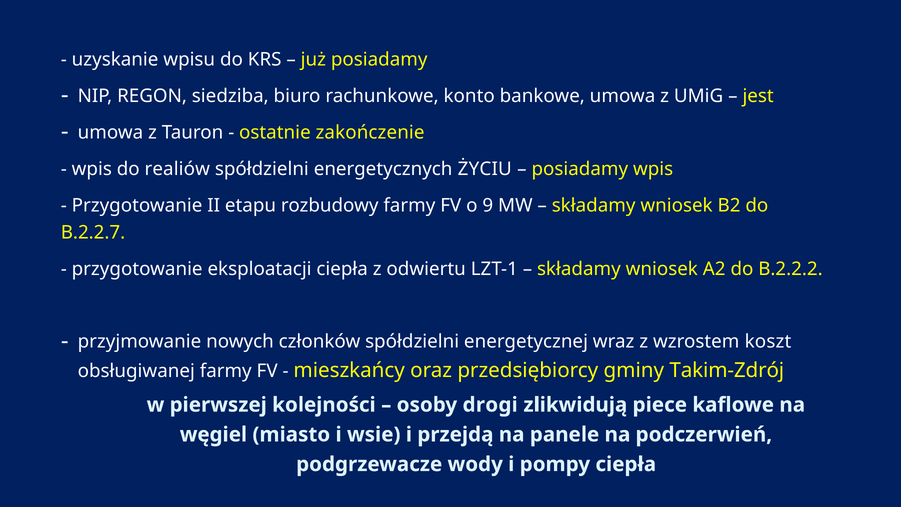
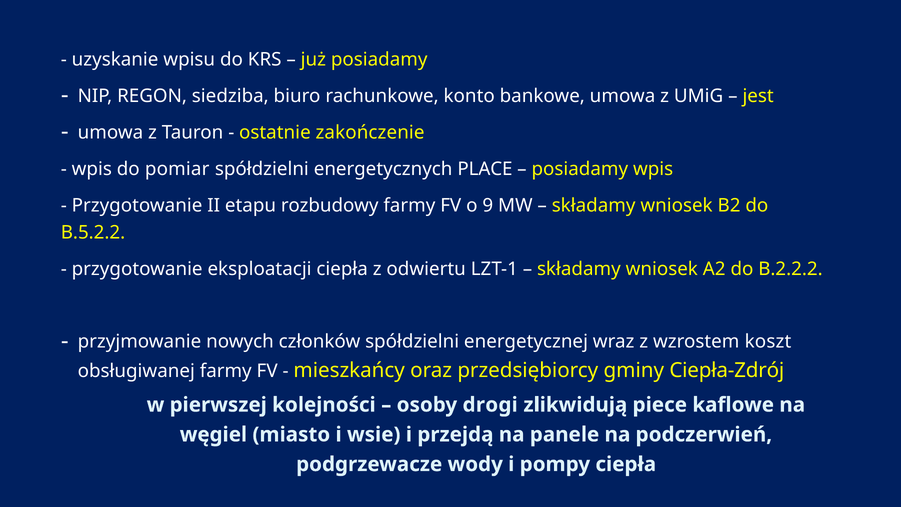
realiów: realiów -> pomiar
ŻYCIU: ŻYCIU -> PLACE
B.2.2.7: B.2.2.7 -> B.5.2.2
Takim-Zdrój: Takim-Zdrój -> Ciepła-Zdrój
